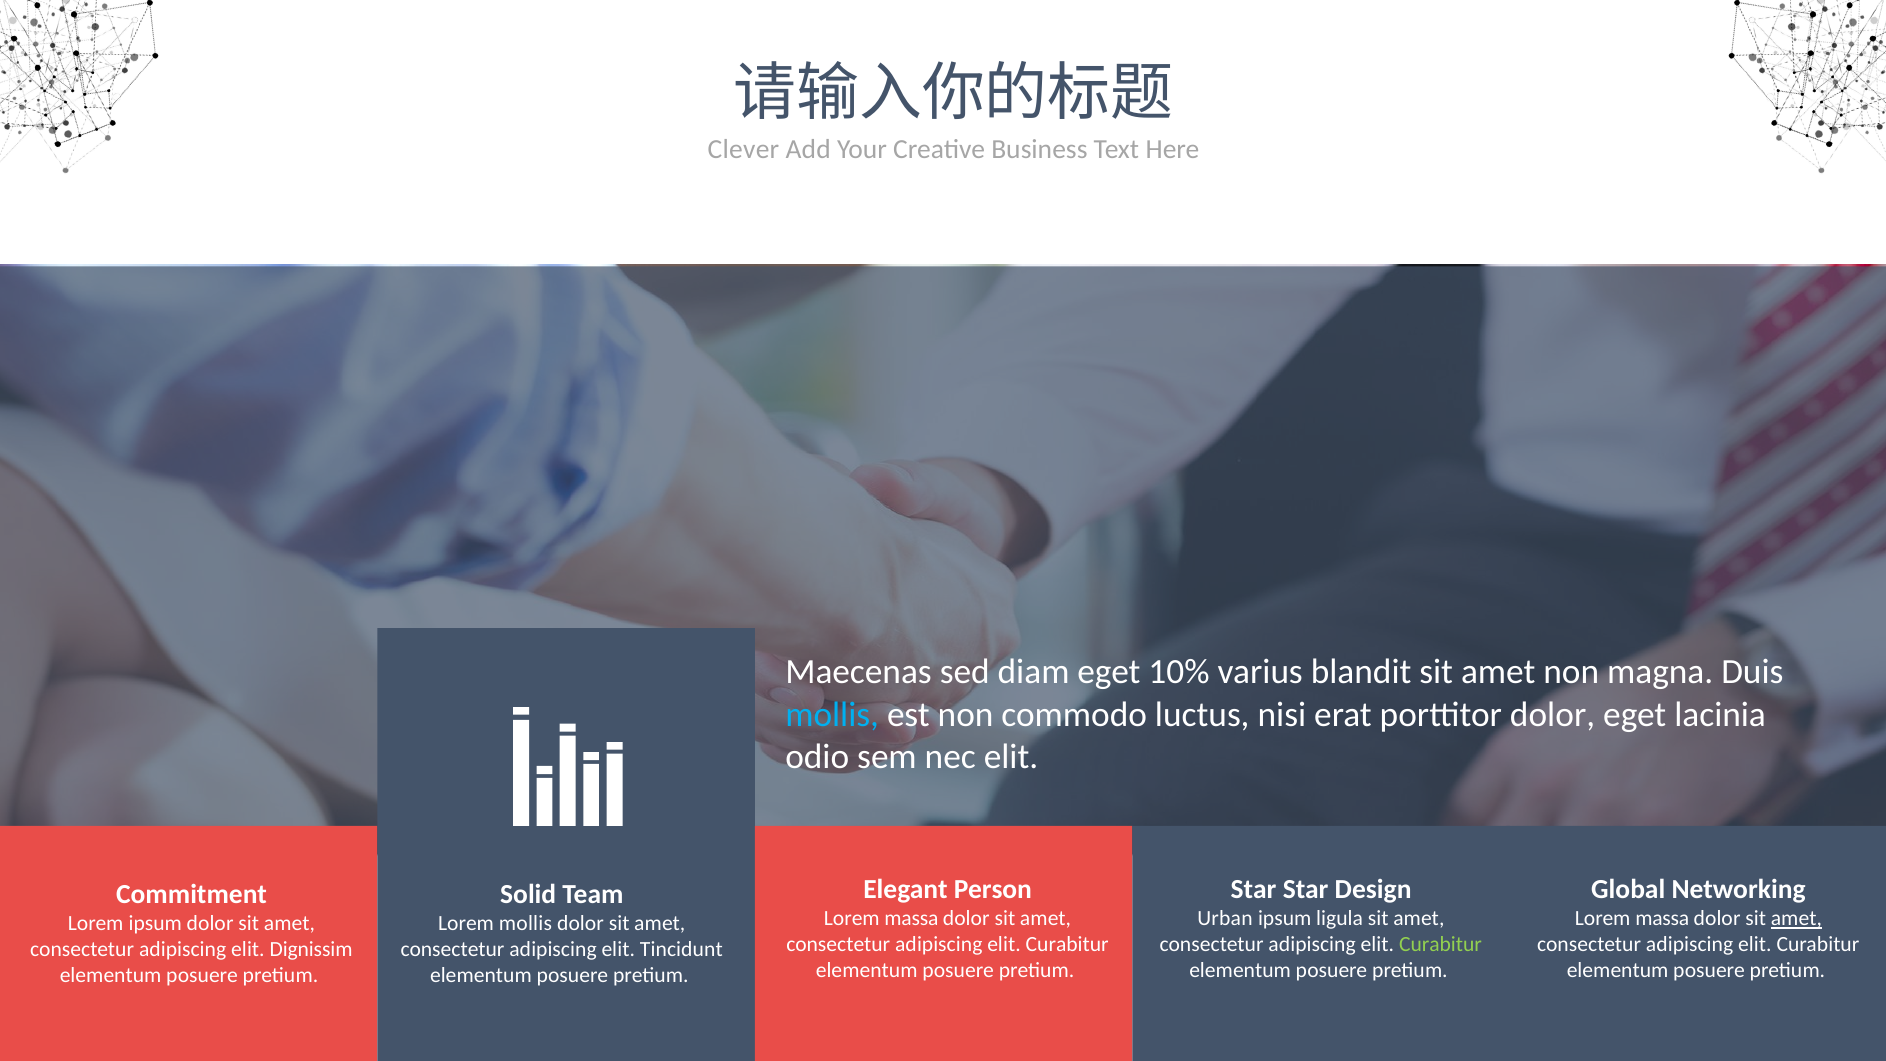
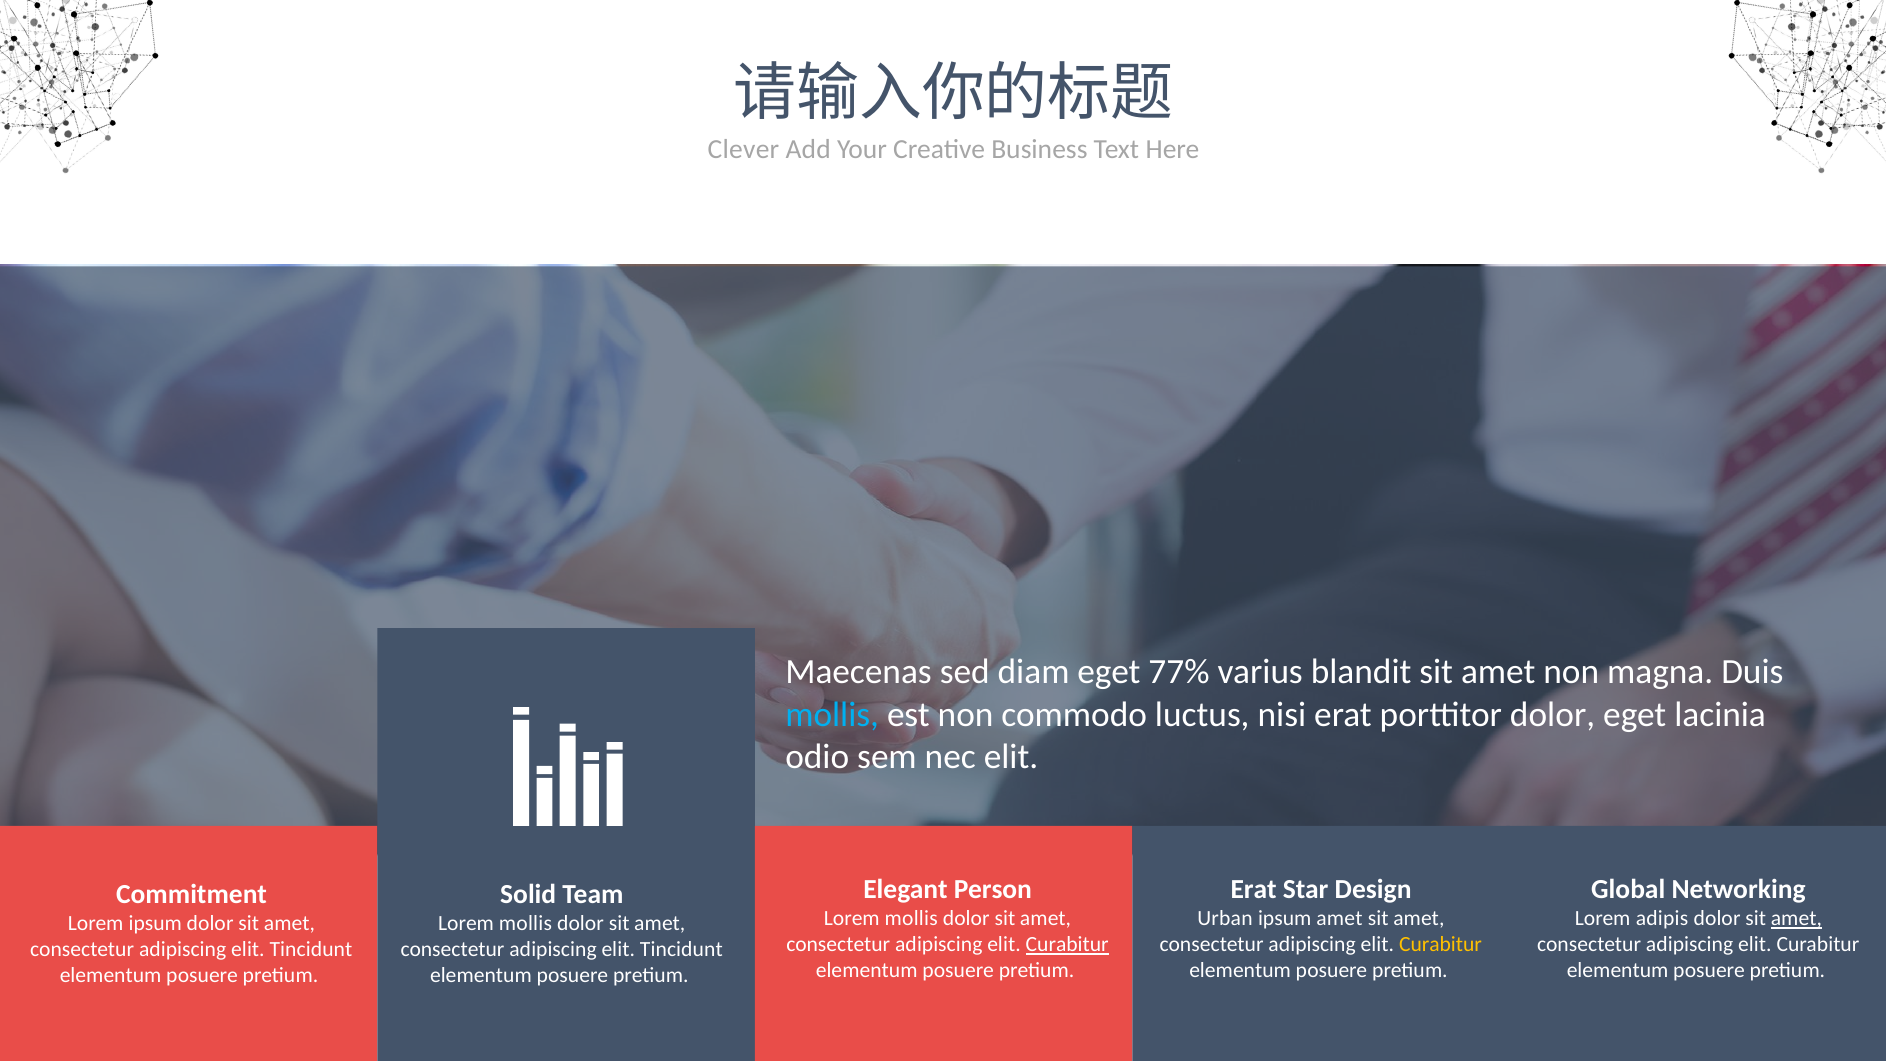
10%: 10% -> 77%
Star at (1253, 889): Star -> Erat
massa at (911, 919): massa -> mollis
ipsum ligula: ligula -> amet
massa at (1662, 919): massa -> adipis
Curabitur at (1067, 944) underline: none -> present
Curabitur at (1440, 944) colour: light green -> yellow
Dignissim at (311, 949): Dignissim -> Tincidunt
